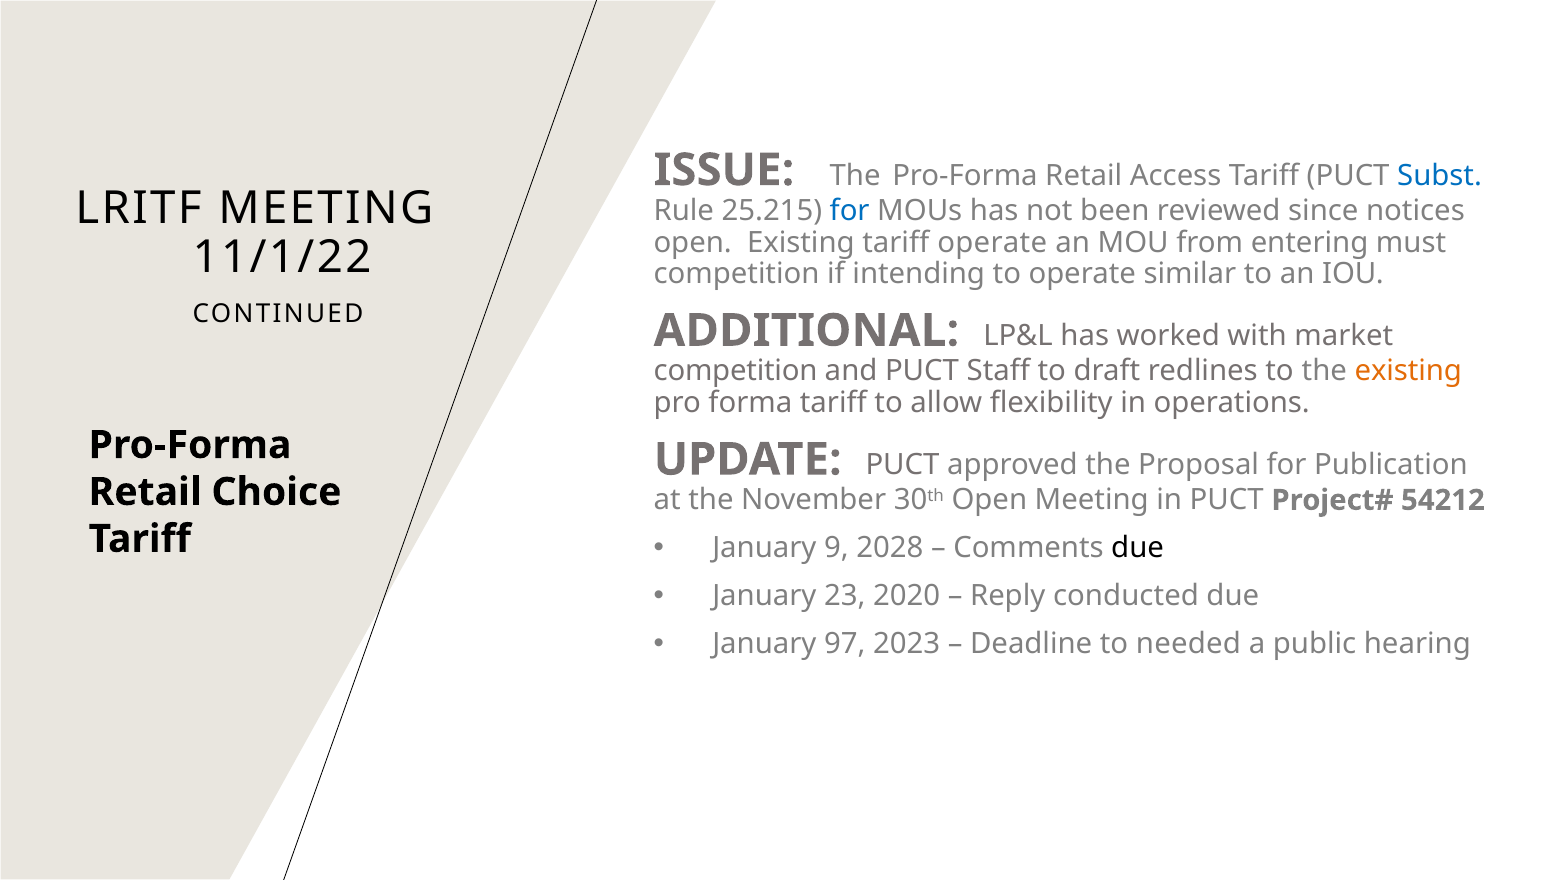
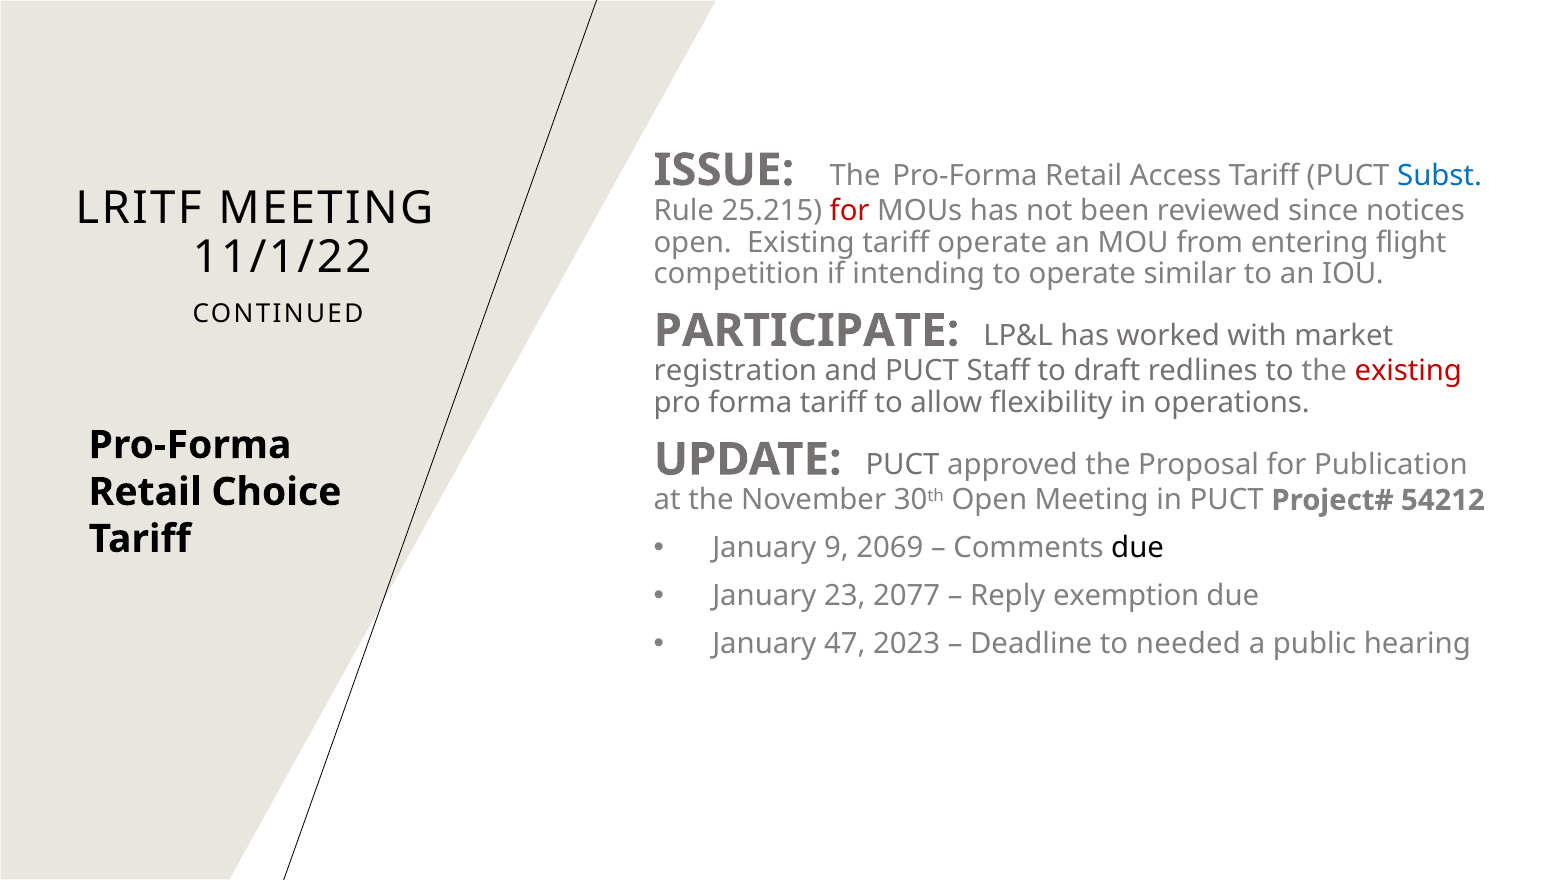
for at (850, 211) colour: blue -> red
must: must -> flight
ADDITIONAL: ADDITIONAL -> PARTICIPATE
competition at (736, 371): competition -> registration
existing at (1408, 371) colour: orange -> red
2028: 2028 -> 2069
2020: 2020 -> 2077
conducted: conducted -> exemption
97: 97 -> 47
